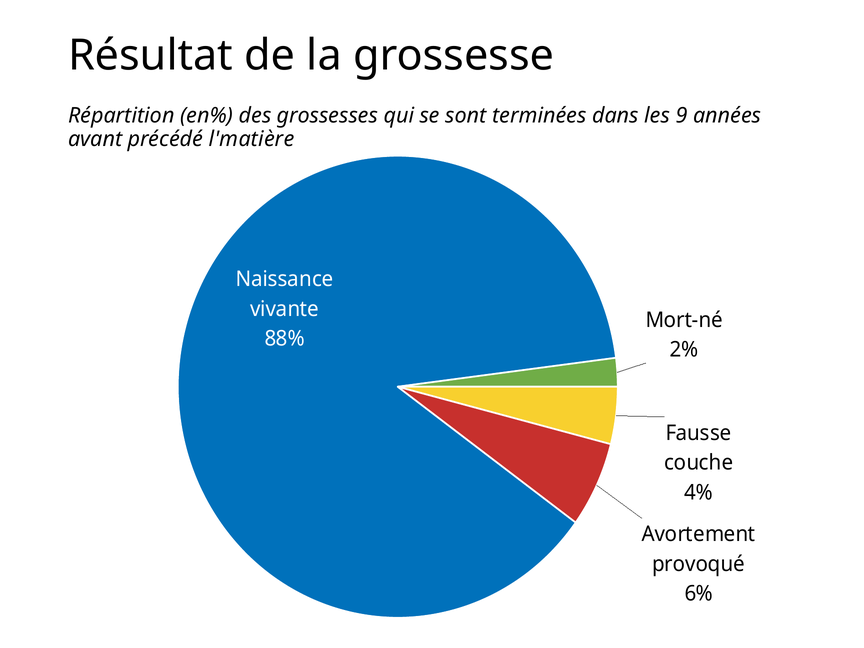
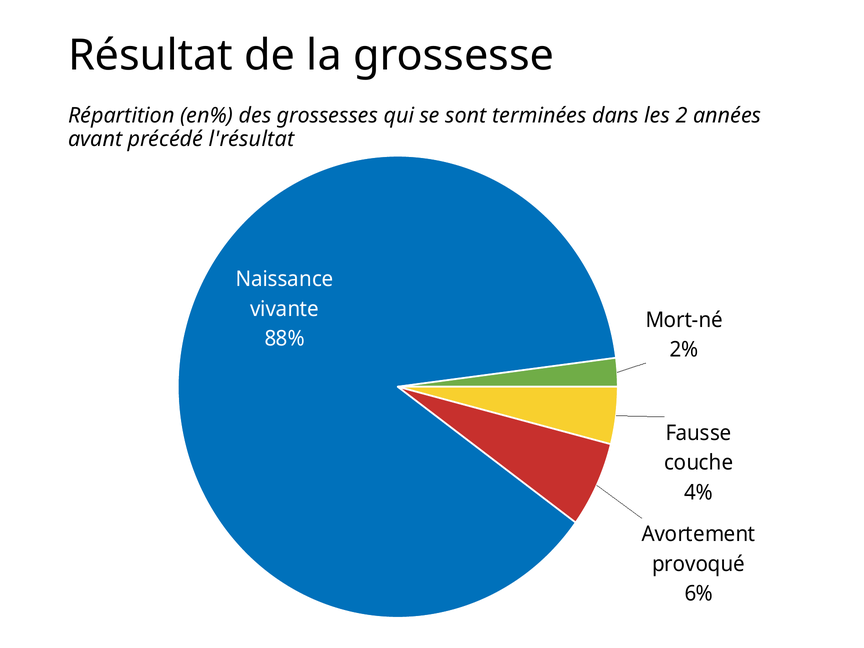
9: 9 -> 2
l'matière: l'matière -> l'résultat
